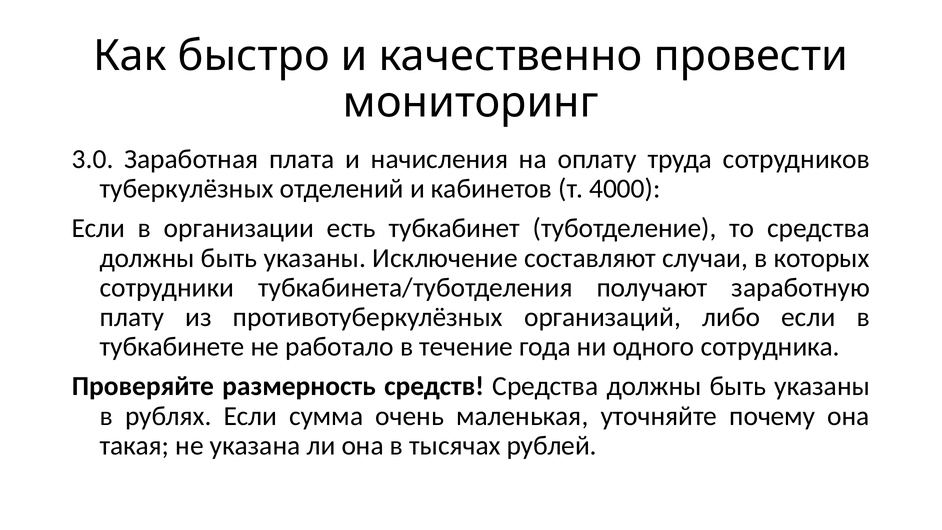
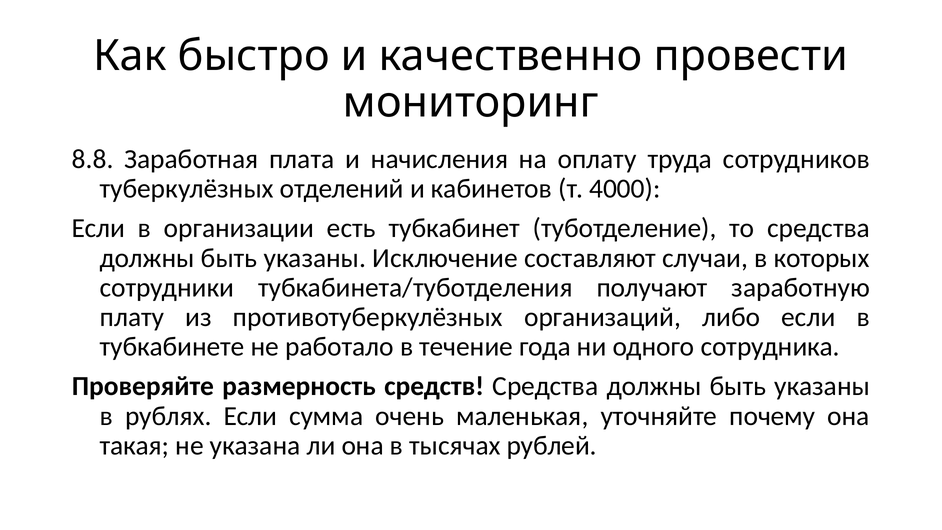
3.0: 3.0 -> 8.8
